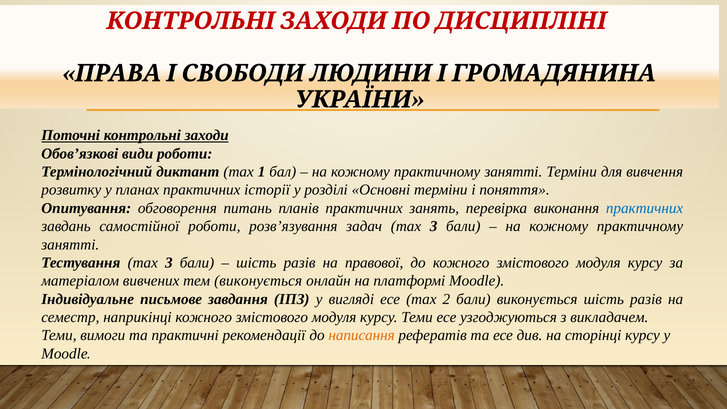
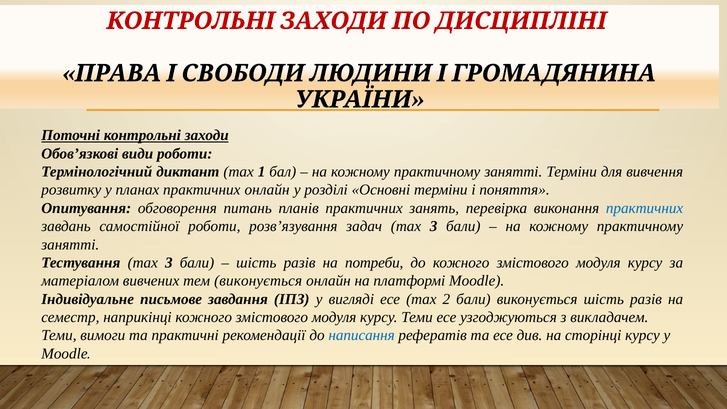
практичних історії: історії -> онлайн
правової: правової -> потреби
написання colour: orange -> blue
